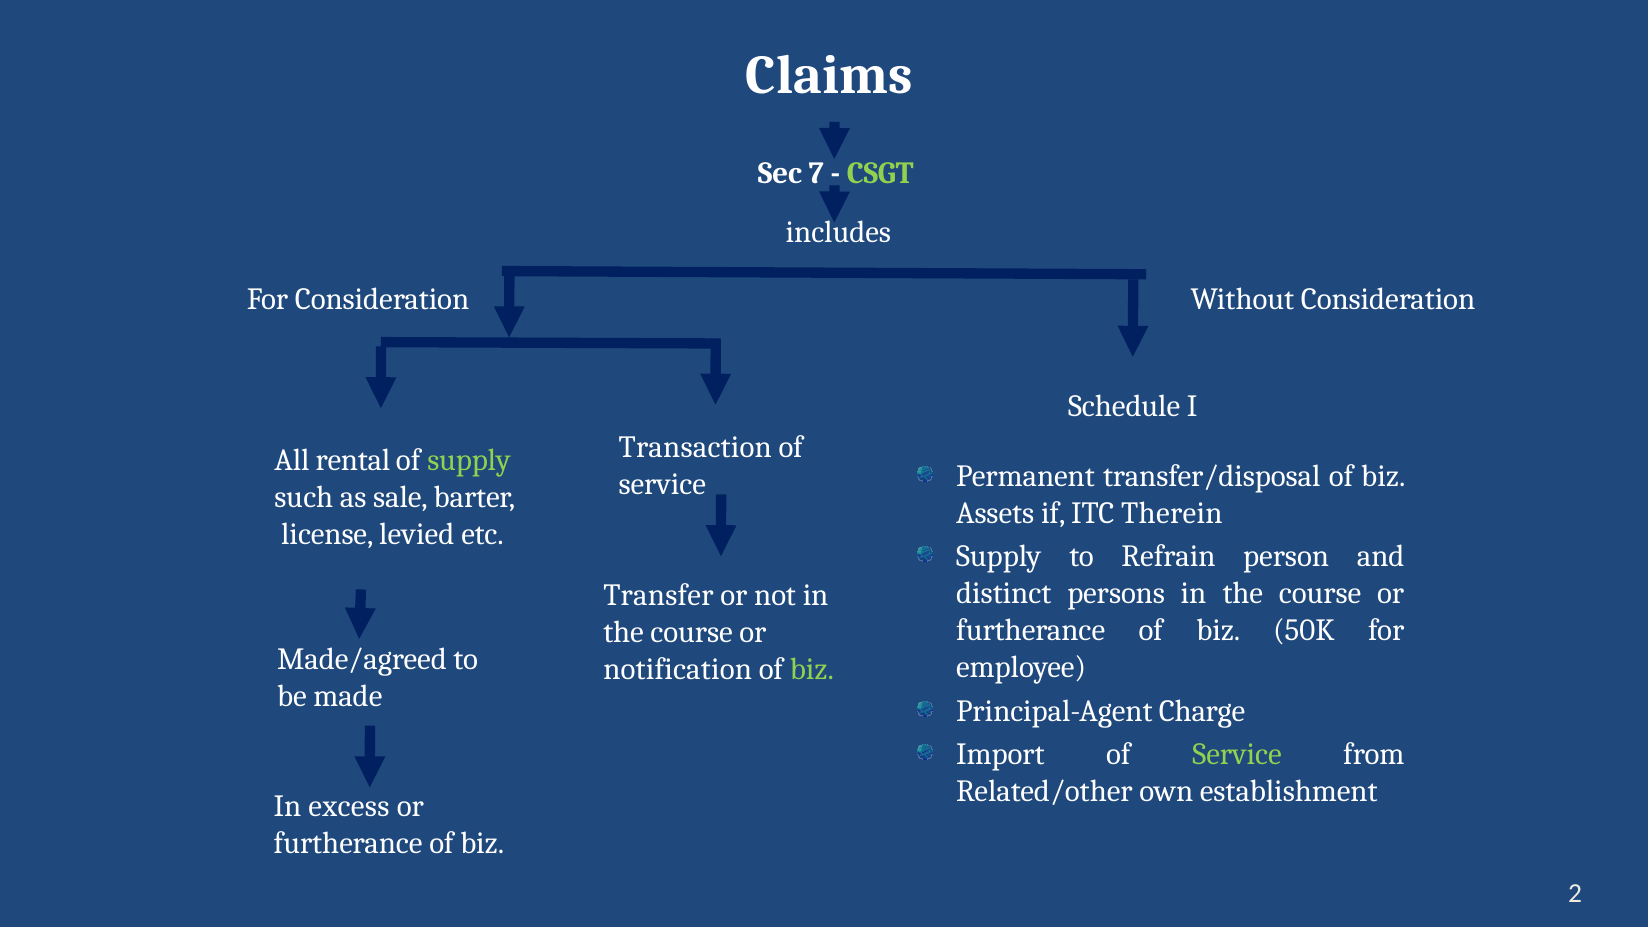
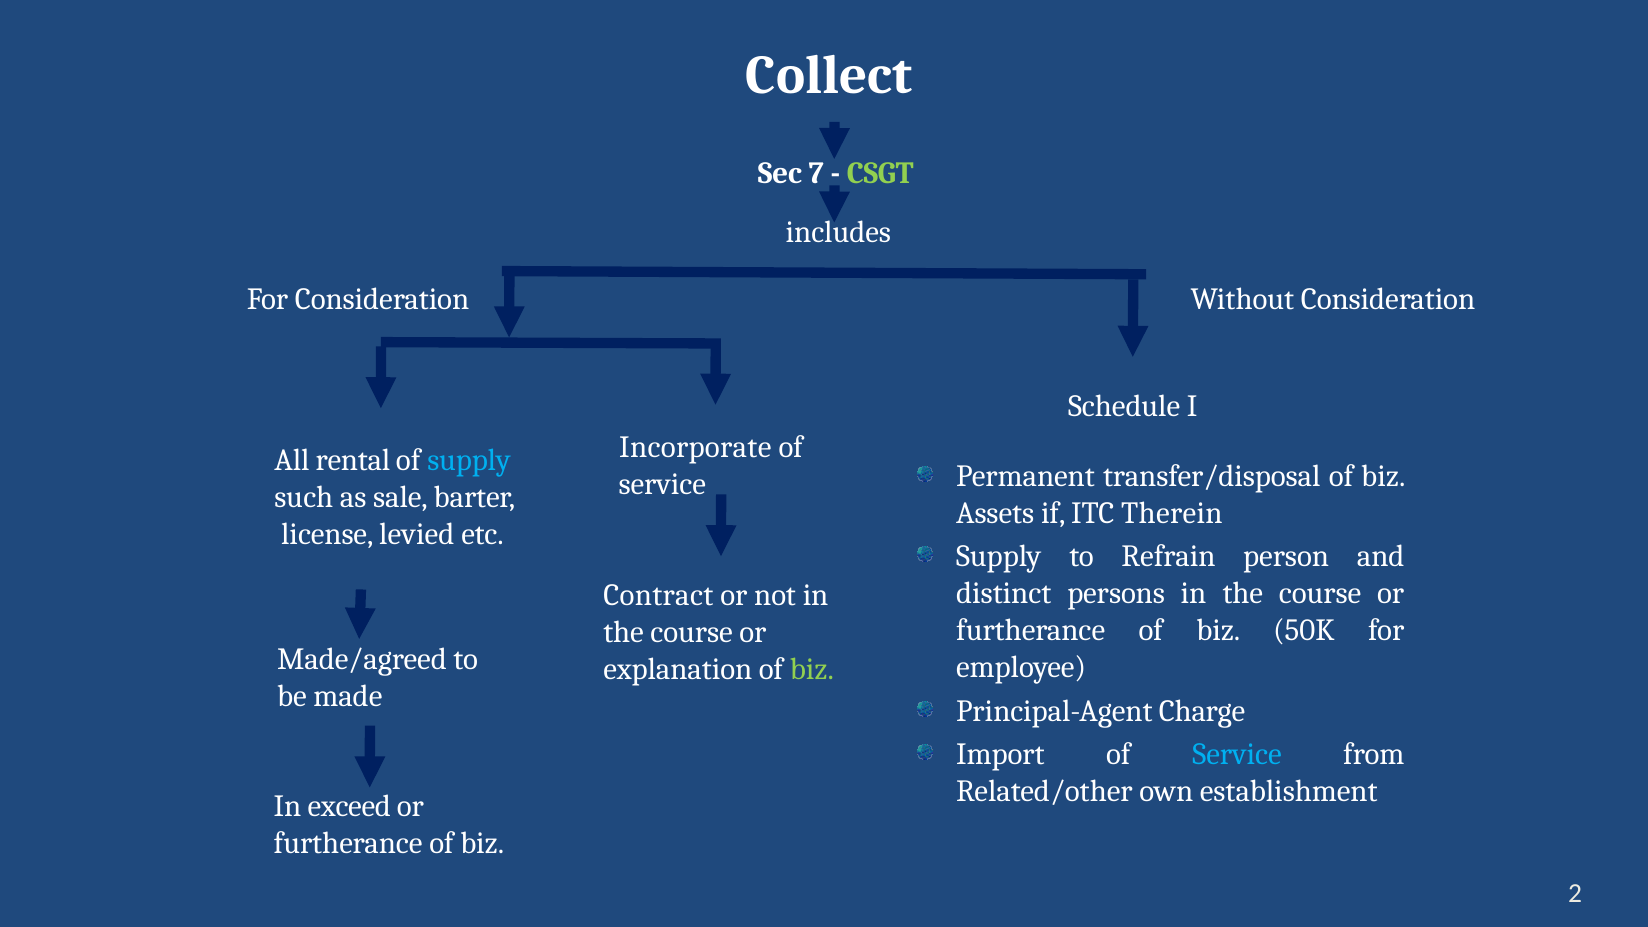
Claims: Claims -> Collect
Transaction: Transaction -> Incorporate
supply at (469, 461) colour: light green -> light blue
Transfer: Transfer -> Contract
notification: notification -> explanation
Service at (1237, 754) colour: light green -> light blue
excess: excess -> exceed
